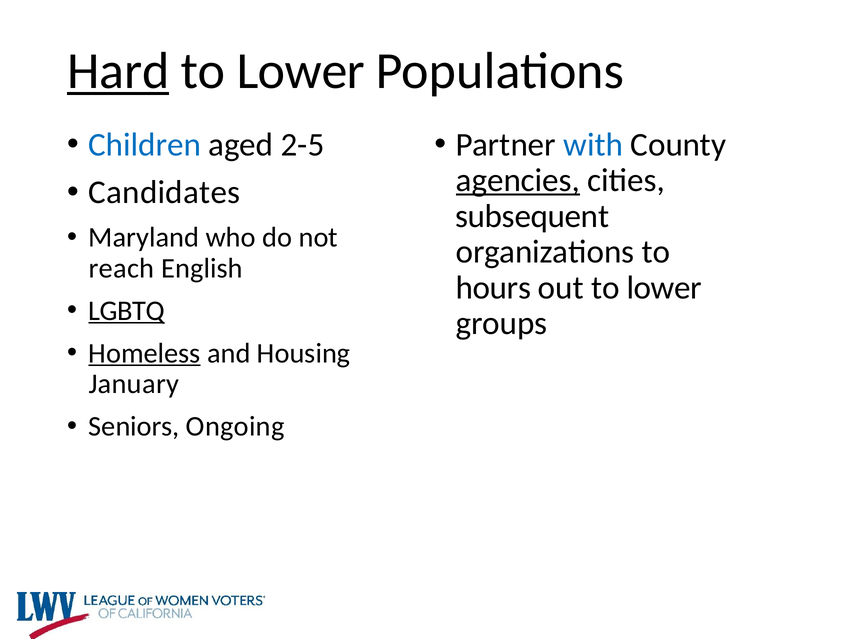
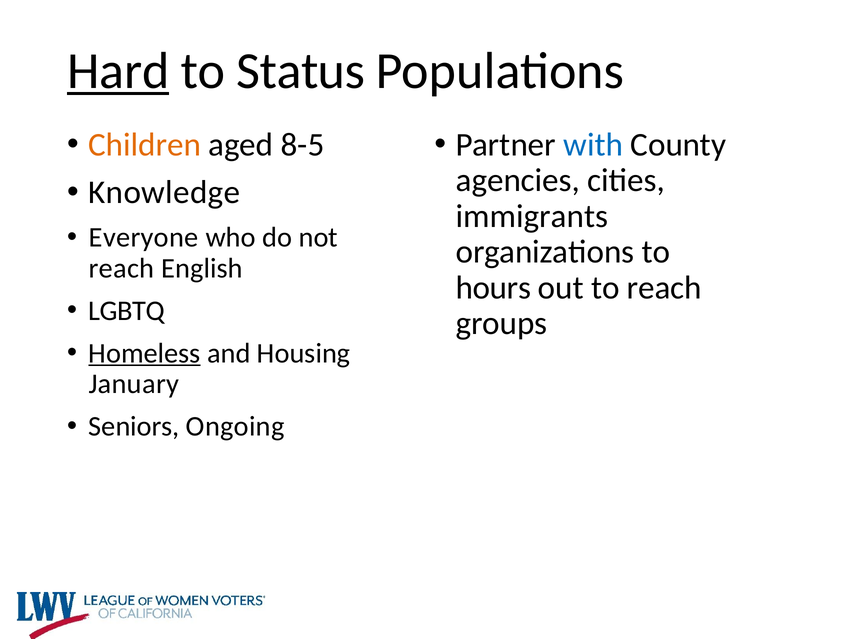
Lower at (301, 71): Lower -> Status
Children colour: blue -> orange
2-5: 2-5 -> 8-5
agencies underline: present -> none
Candidates: Candidates -> Knowledge
subsequent: subsequent -> immigrants
Maryland: Maryland -> Everyone
out to lower: lower -> reach
LGBTQ underline: present -> none
